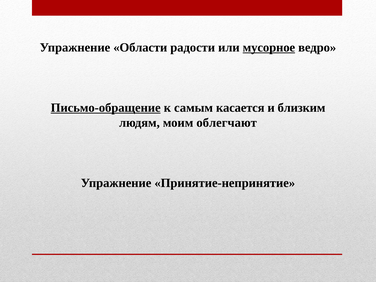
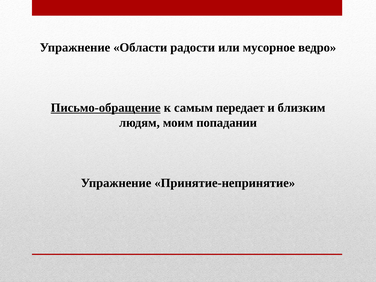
мусорное underline: present -> none
касается: касается -> передает
облегчают: облегчают -> попадании
